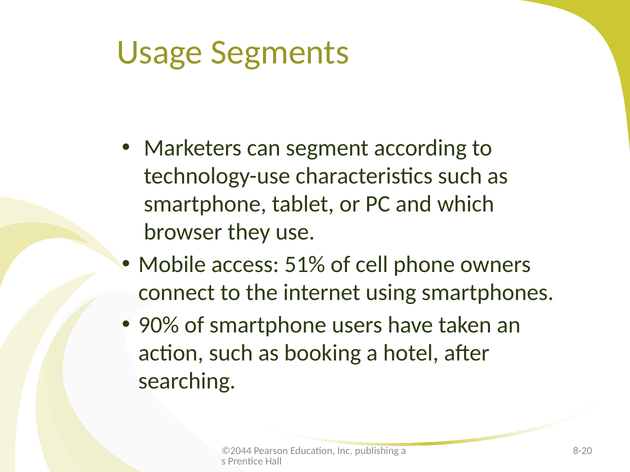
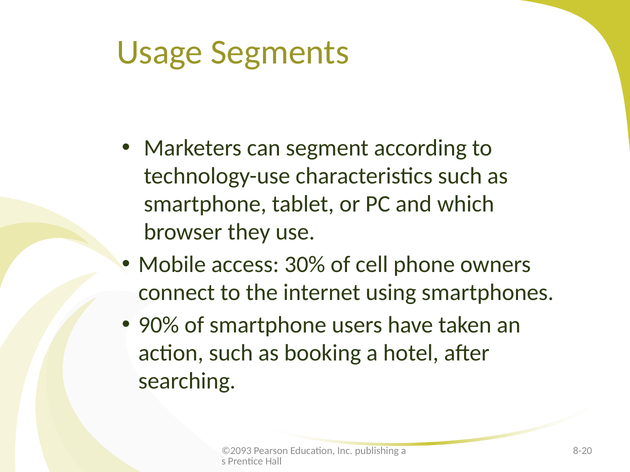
51%: 51% -> 30%
©2044: ©2044 -> ©2093
